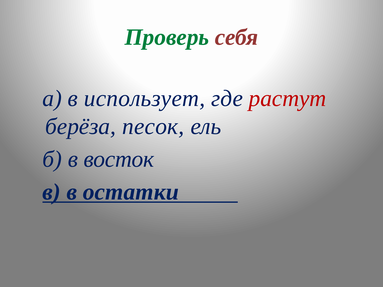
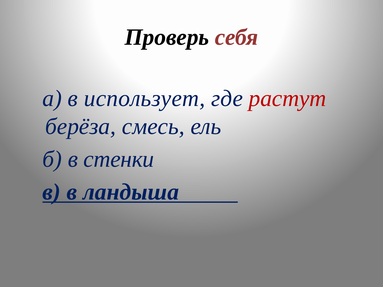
Проверь colour: green -> black
песок: песок -> смесь
восток: восток -> стенки
остатки: остатки -> ландыша
